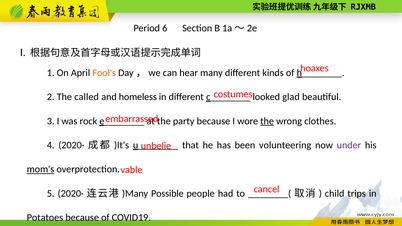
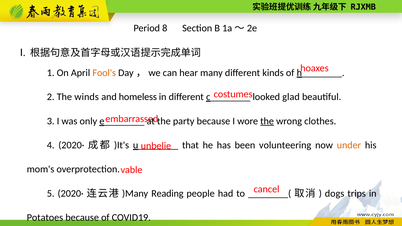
6: 6 -> 8
called: called -> winds
rock: rock -> only
under colour: purple -> orange
mom's underline: present -> none
Possible: Possible -> Reading
child: child -> dogs
